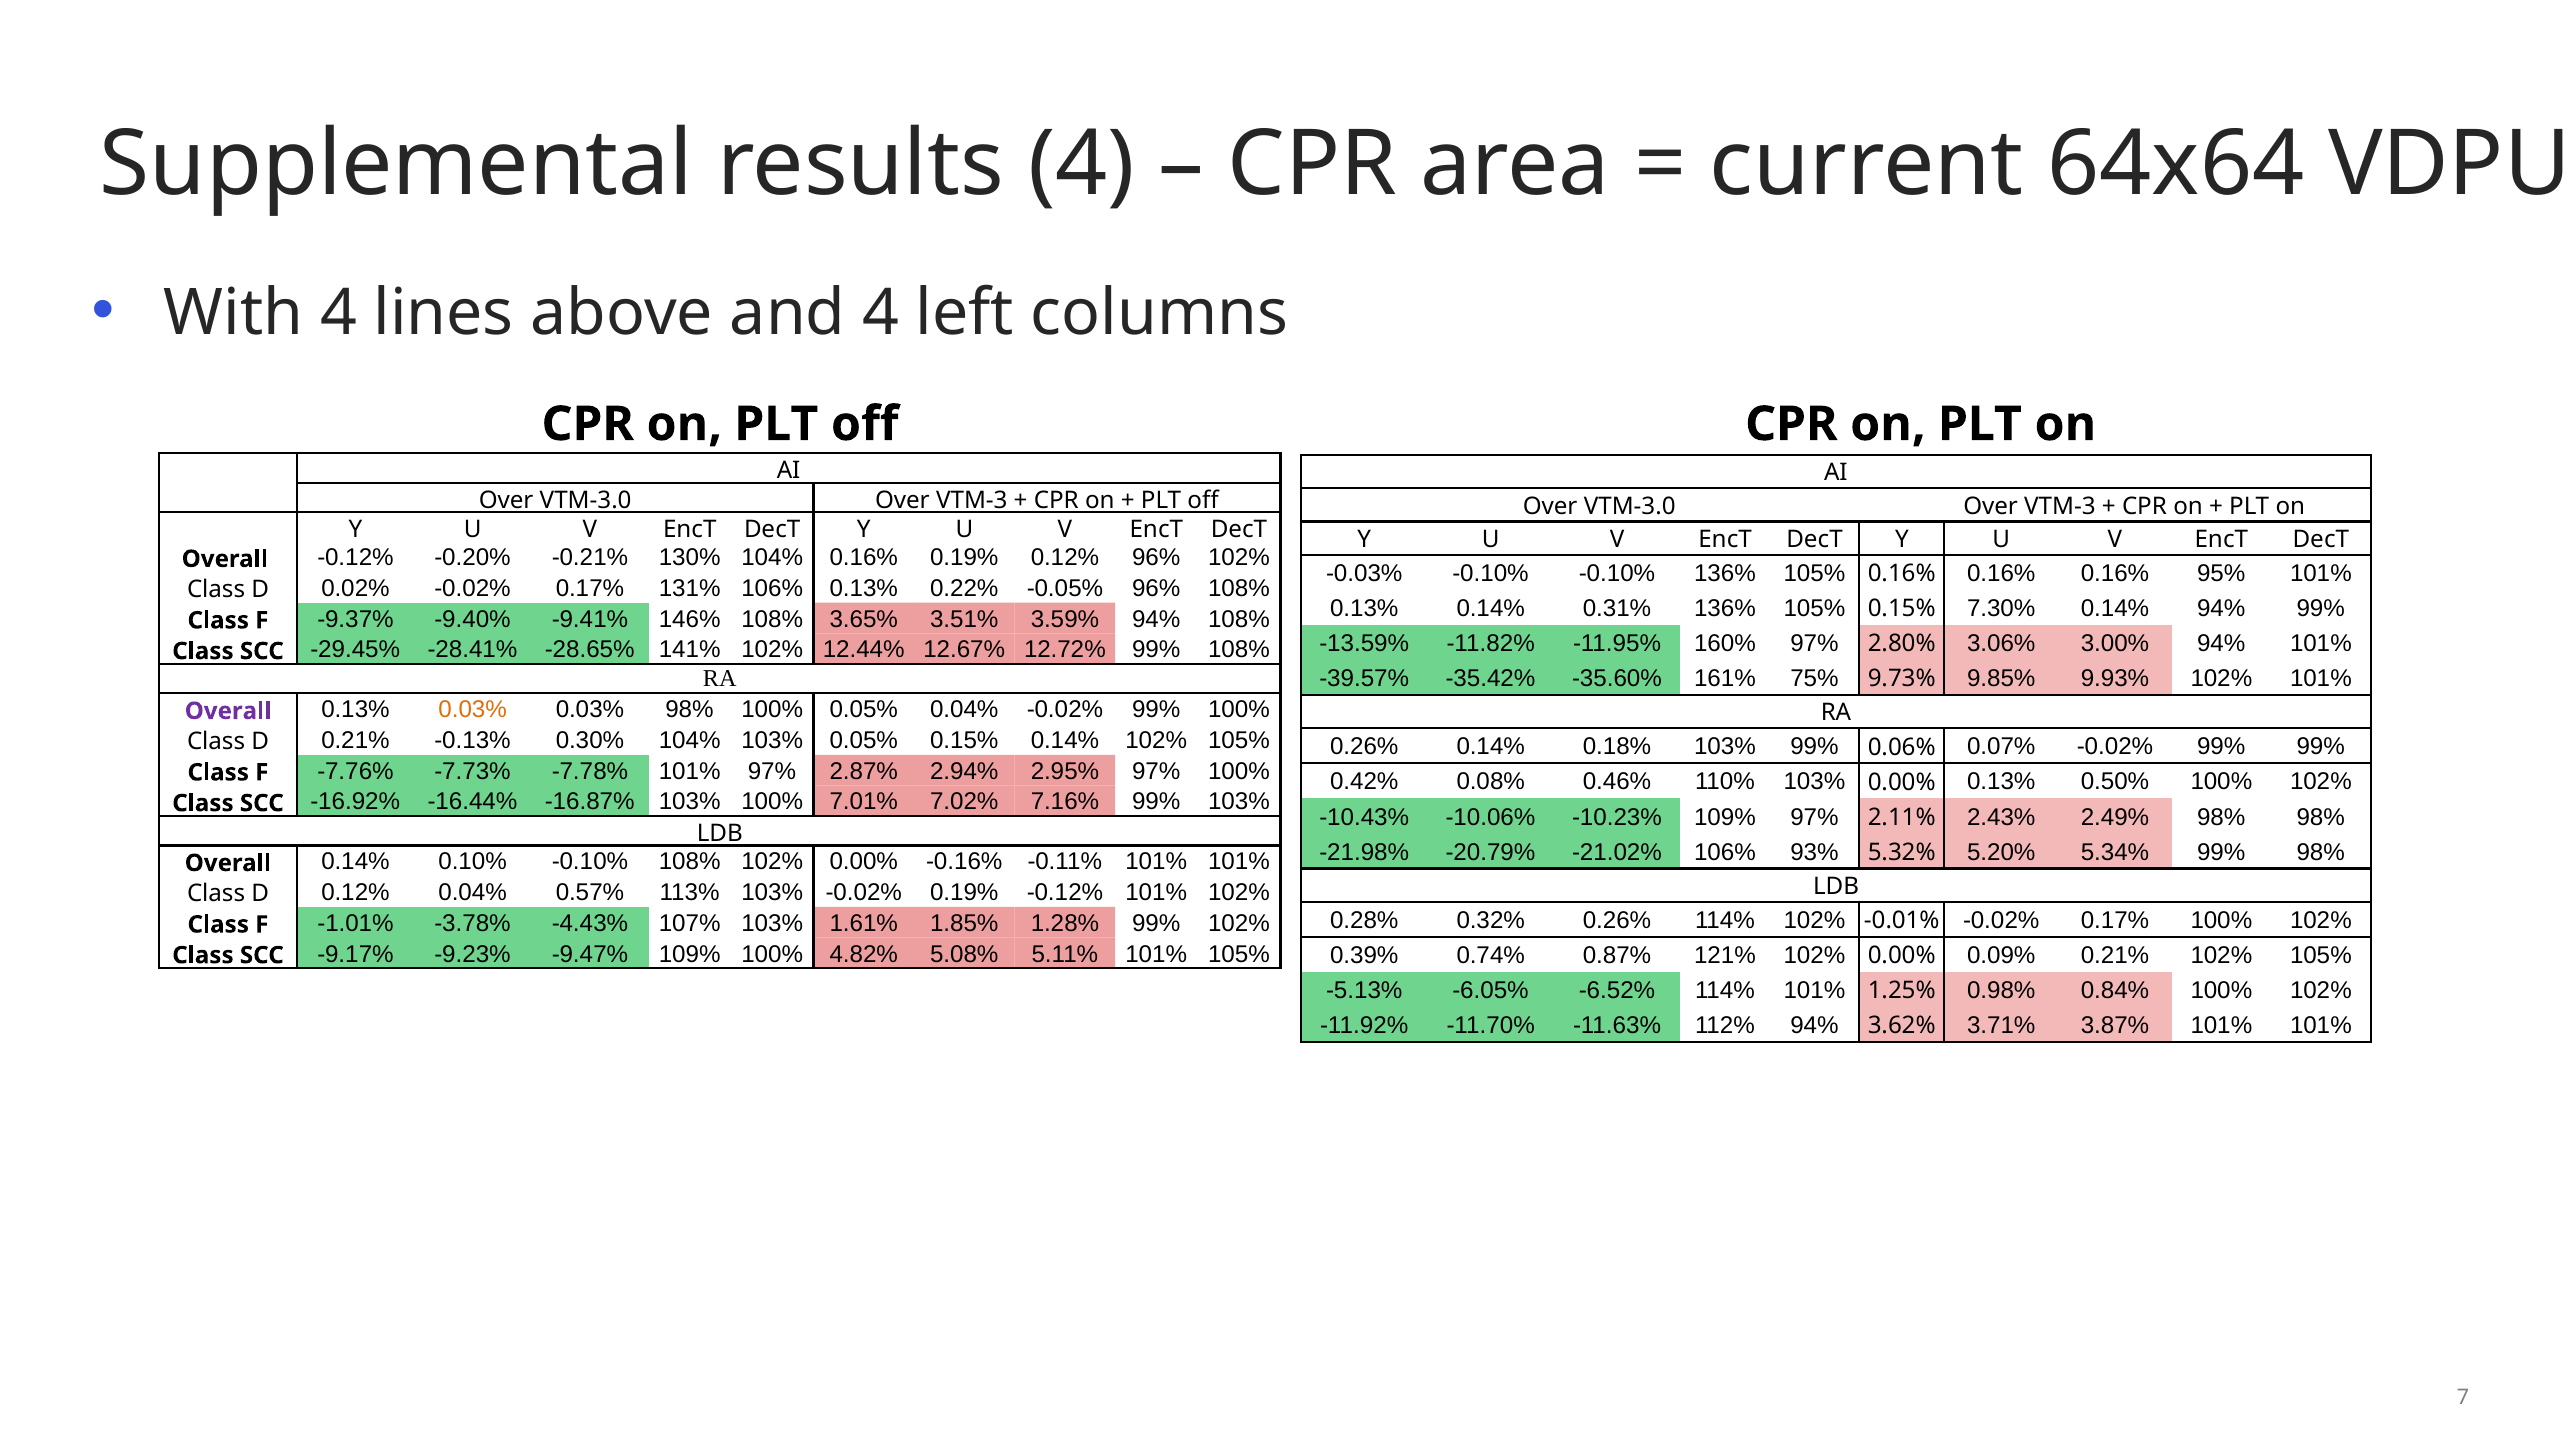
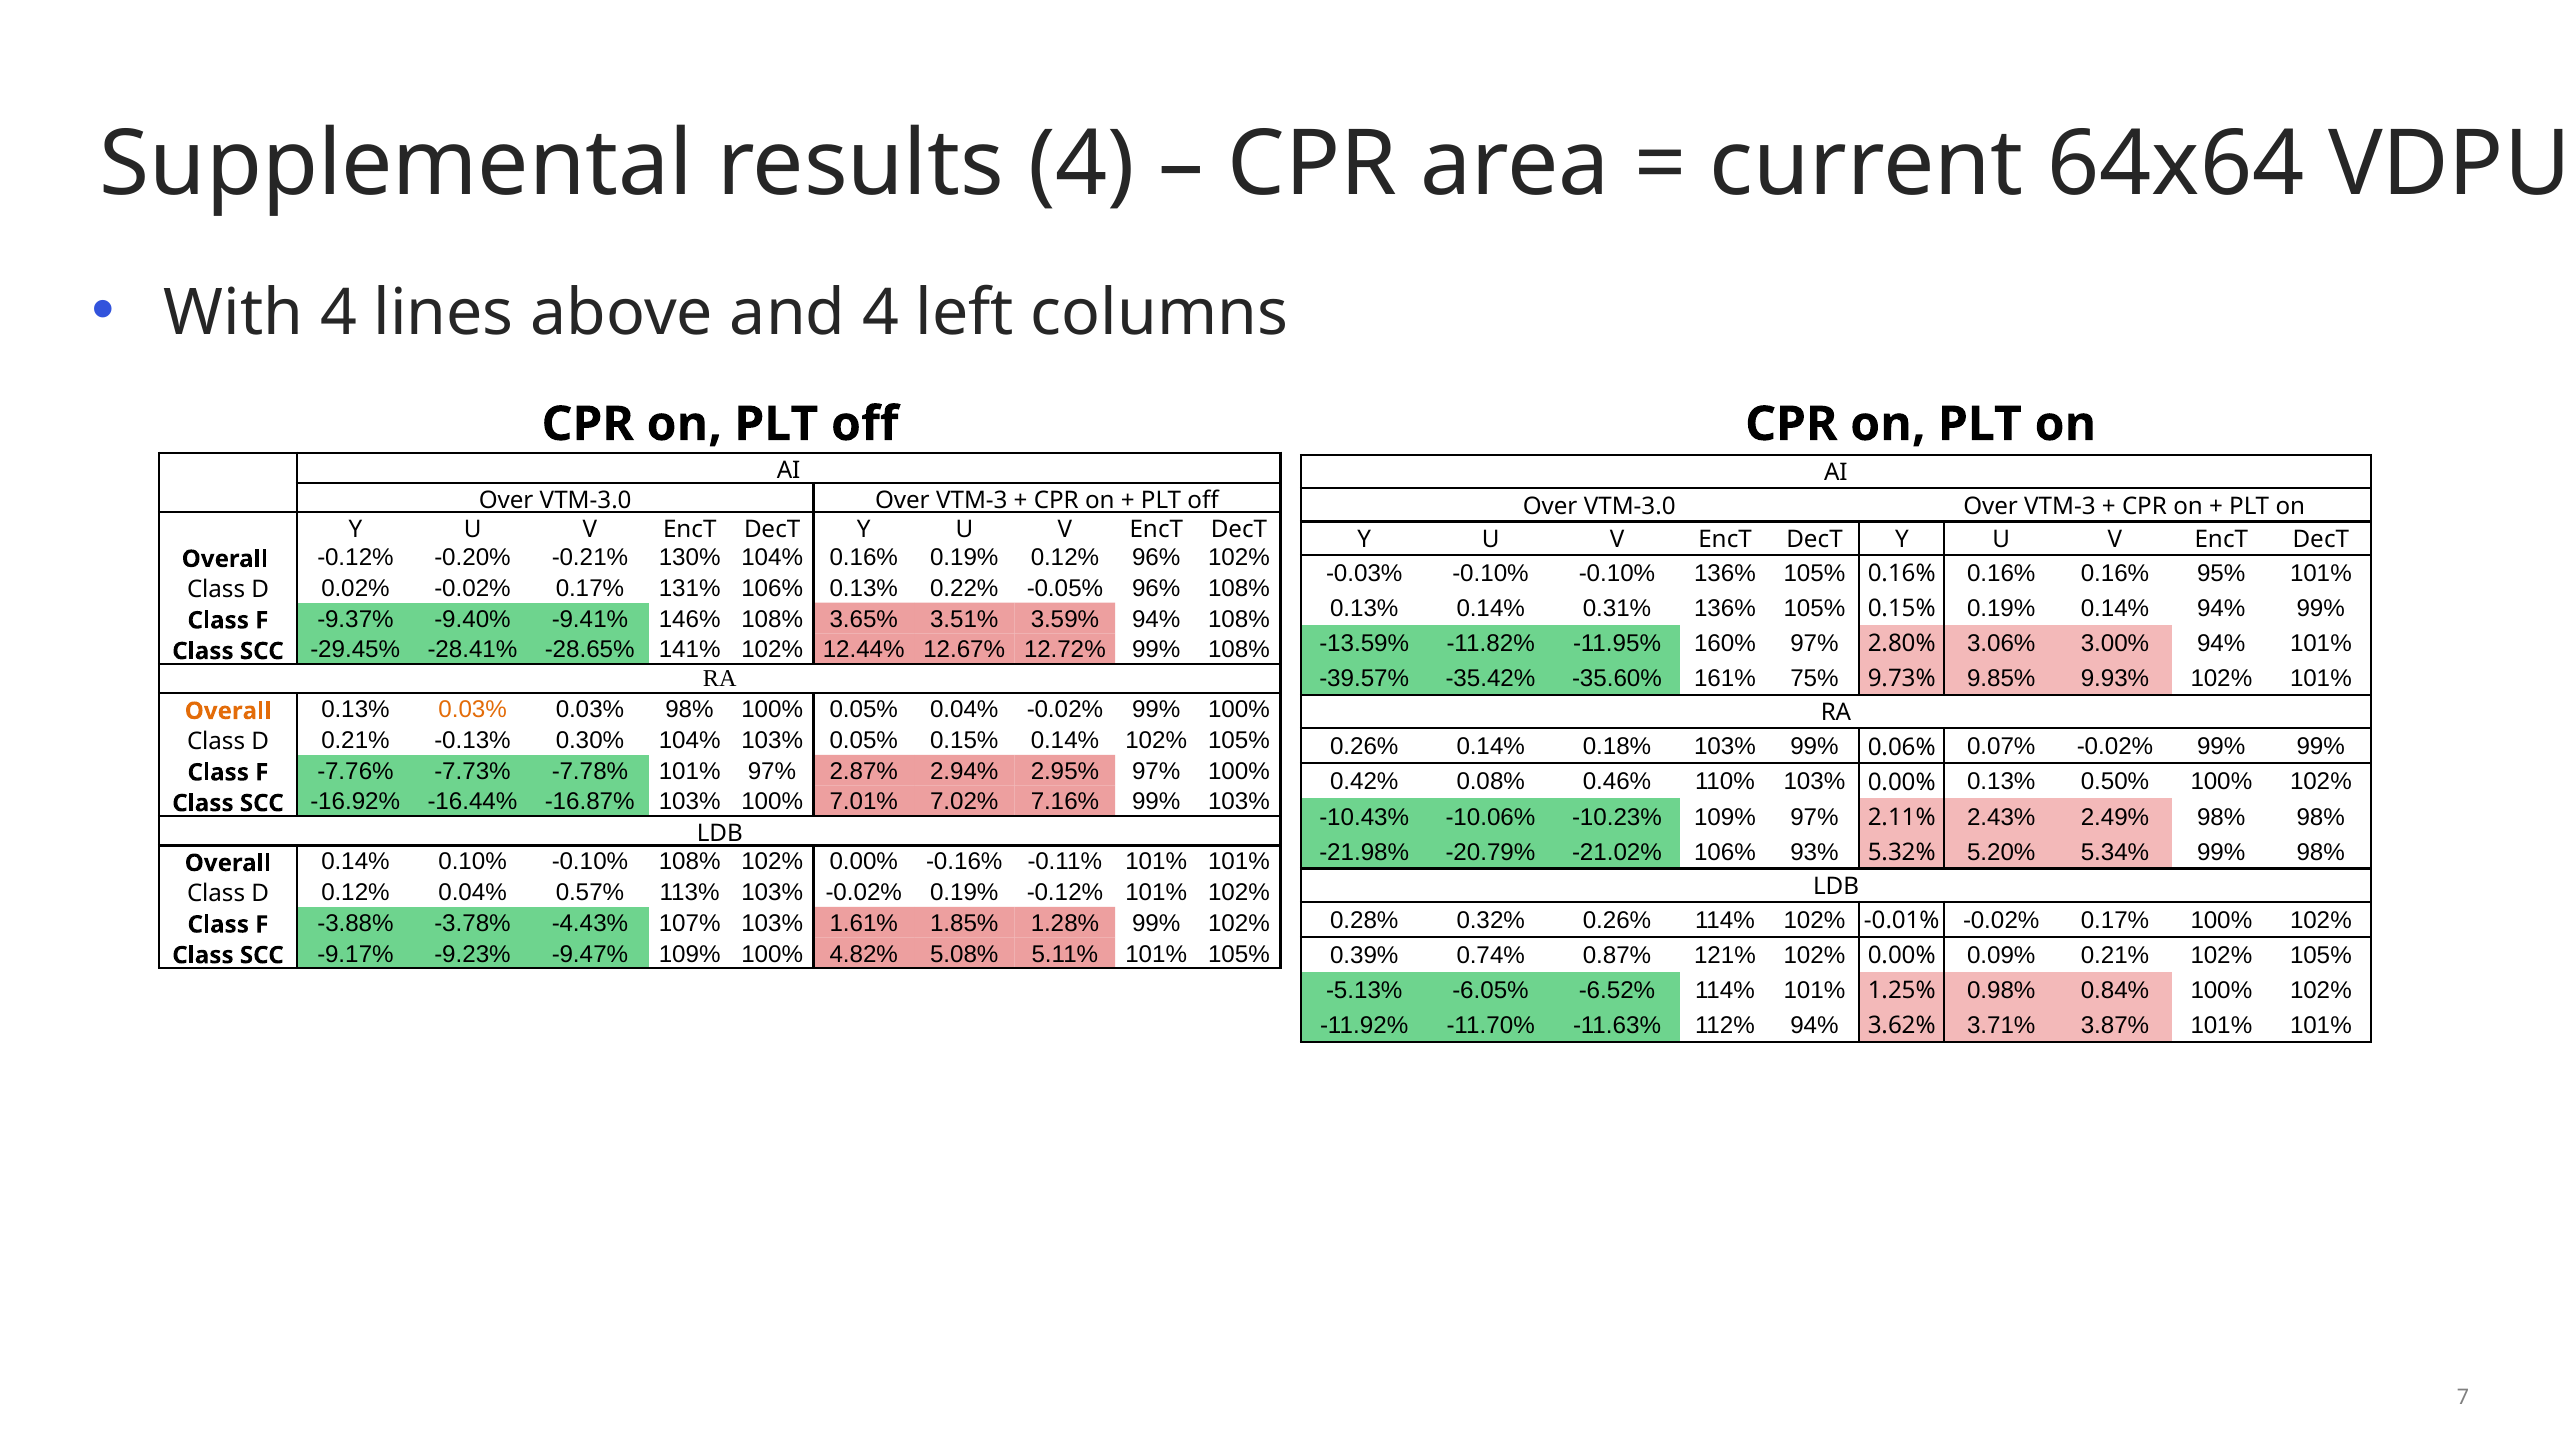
0.15% 7.30%: 7.30% -> 0.19%
Overall at (228, 711) colour: purple -> orange
-1.01%: -1.01% -> -3.88%
